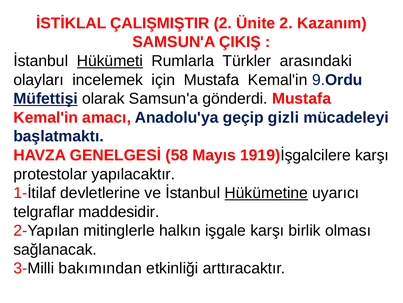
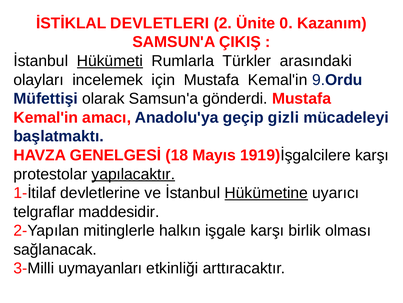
ÇALIŞMIŞTIR: ÇALIŞMIŞTIR -> DEVLETLERI
Ünite 2: 2 -> 0
Müfettişi underline: present -> none
58: 58 -> 18
yapılacaktır underline: none -> present
bakımından: bakımından -> uymayanları
